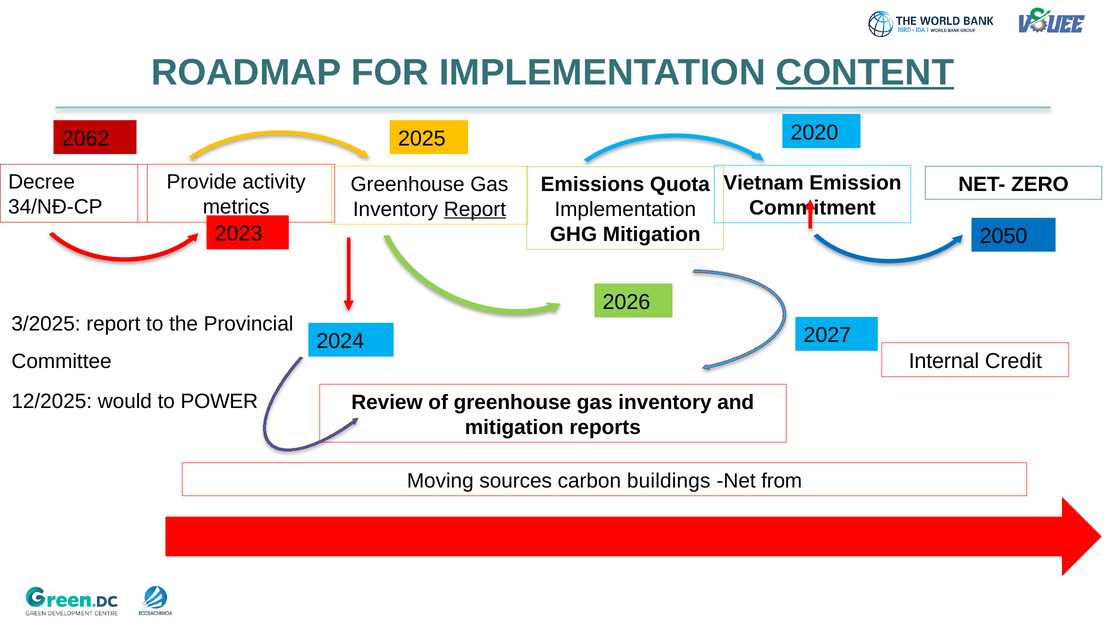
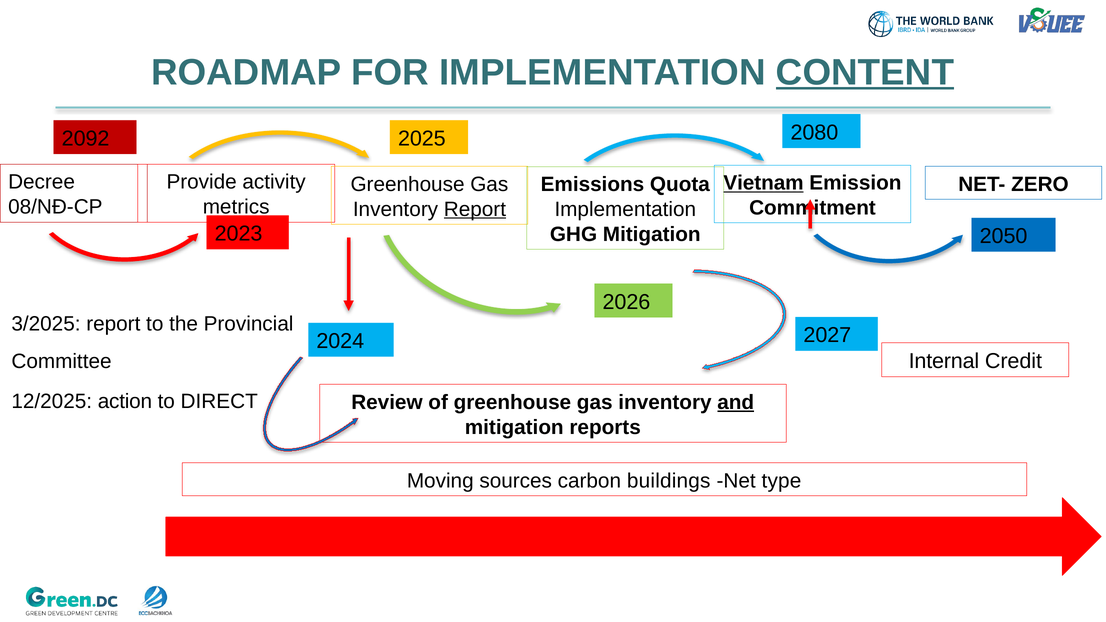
2020: 2020 -> 2080
2062: 2062 -> 2092
Vietnam underline: none -> present
34/NĐ-CP: 34/NĐ-CP -> 08/NĐ-CP
would: would -> action
POWER: POWER -> DIRECT
and underline: none -> present
from: from -> type
